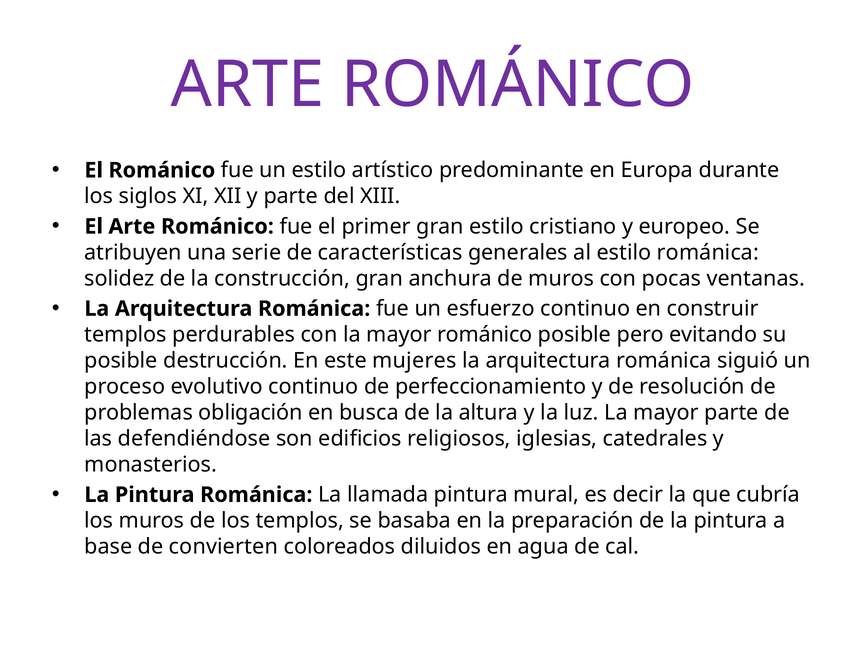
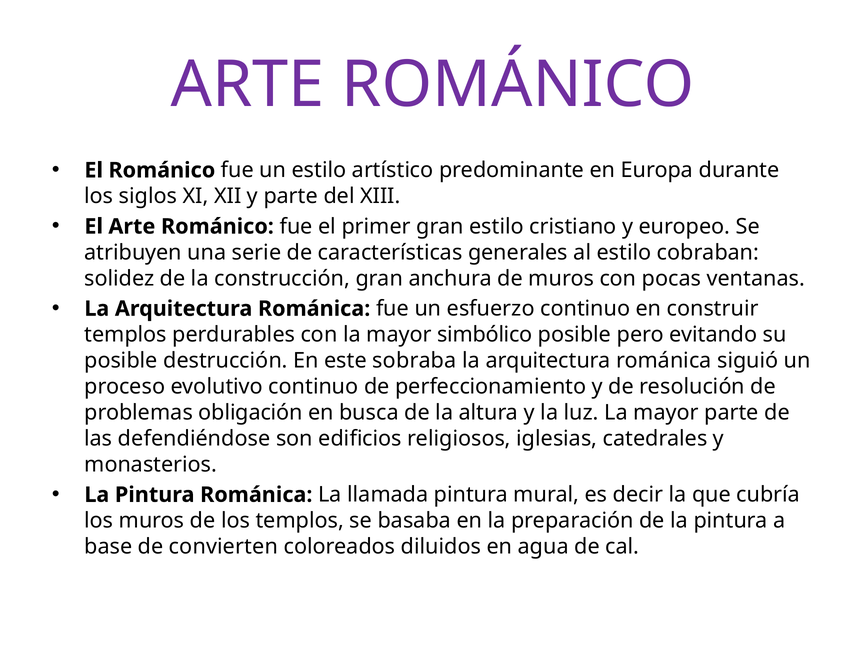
estilo románica: románica -> cobraban
mayor románico: románico -> simbólico
mujeres: mujeres -> sobraba
